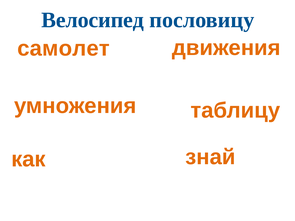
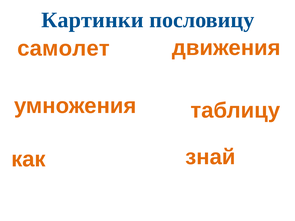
Велосипед: Велосипед -> Картинки
